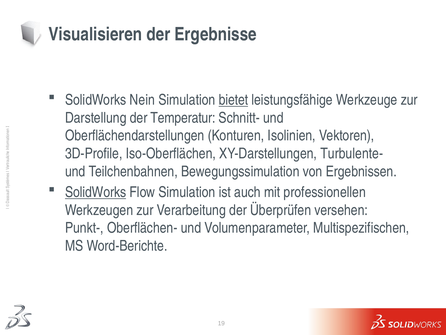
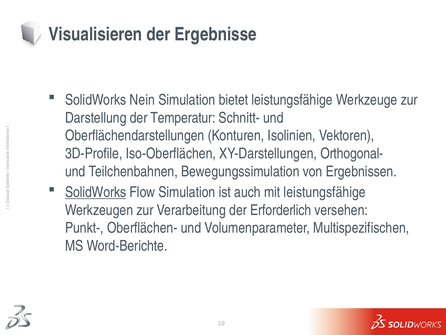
bietet underline: present -> none
Turbulente-: Turbulente- -> Orthogonal-
mit professionellen: professionellen -> leistungsfähige
Überprüfen: Überprüfen -> Erforderlich
